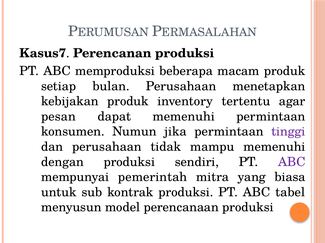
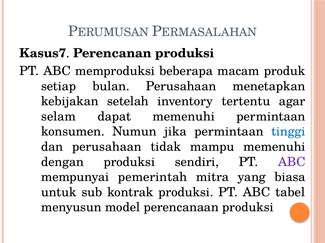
kebijakan produk: produk -> setelah
pesan: pesan -> selam
tinggi colour: purple -> blue
